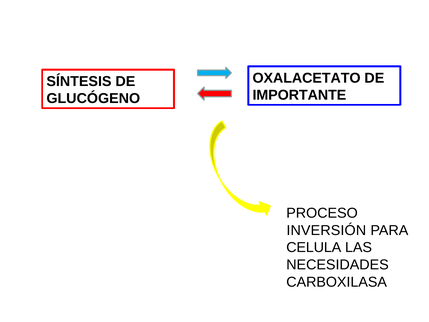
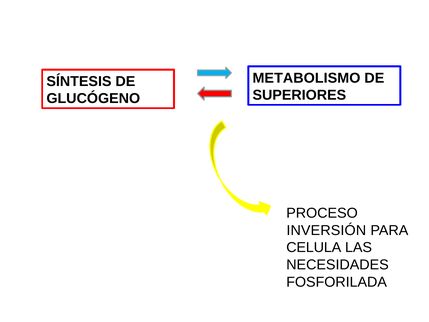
OXALACETATO: OXALACETATO -> METABOLISMO
IMPORTANTE: IMPORTANTE -> SUPERIORES
CARBOXILASA: CARBOXILASA -> FOSFORILADA
